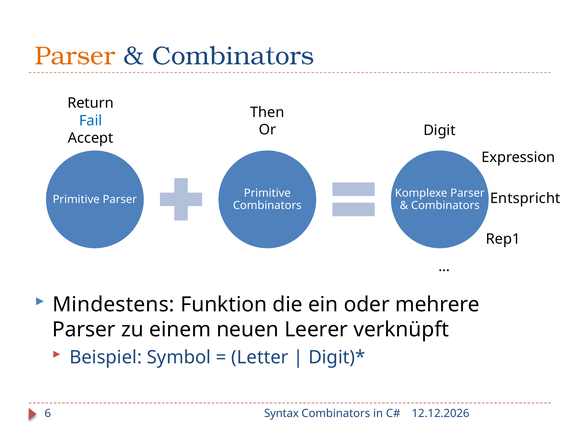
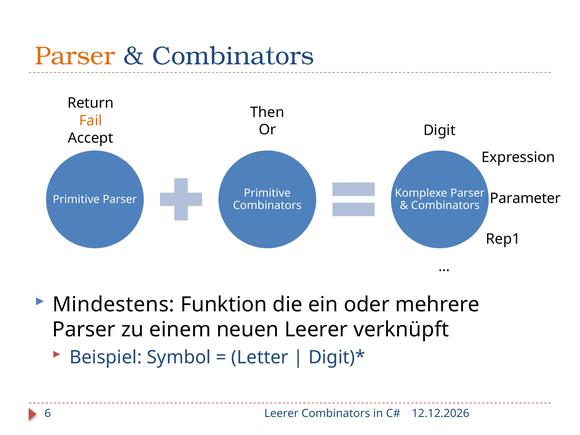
Fail colour: blue -> orange
Entspricht: Entspricht -> Parameter
Syntax at (281, 414): Syntax -> Leerer
